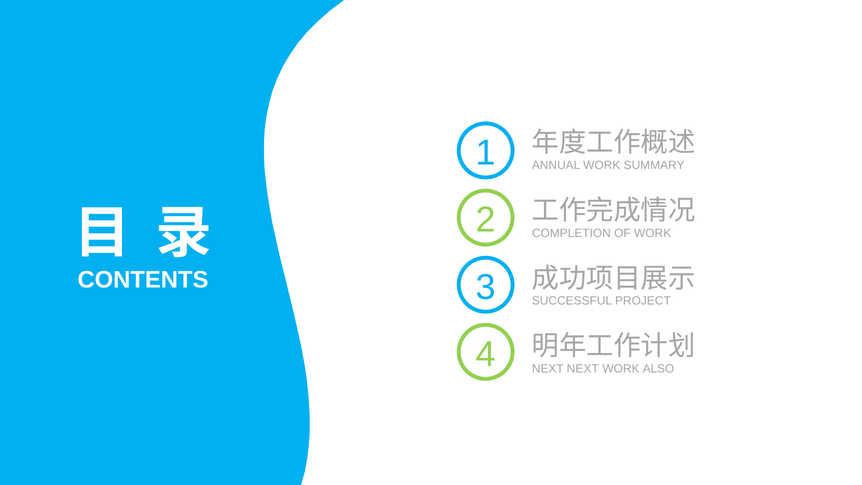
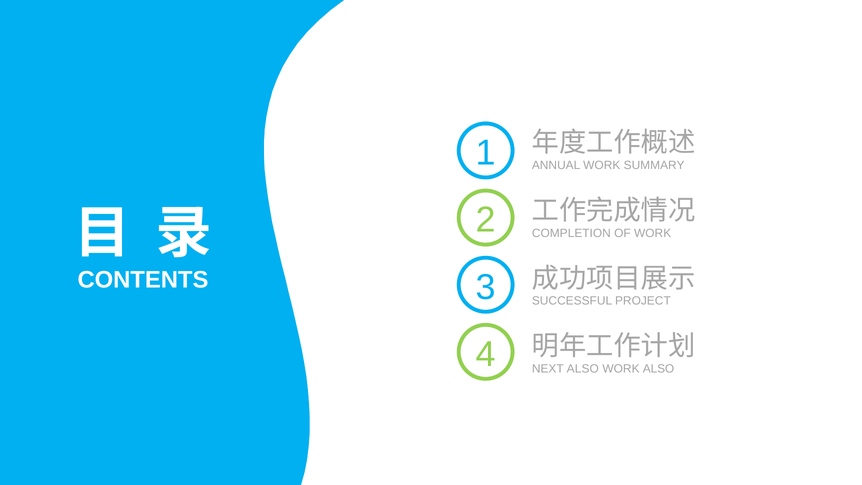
NEXT NEXT: NEXT -> ALSO
